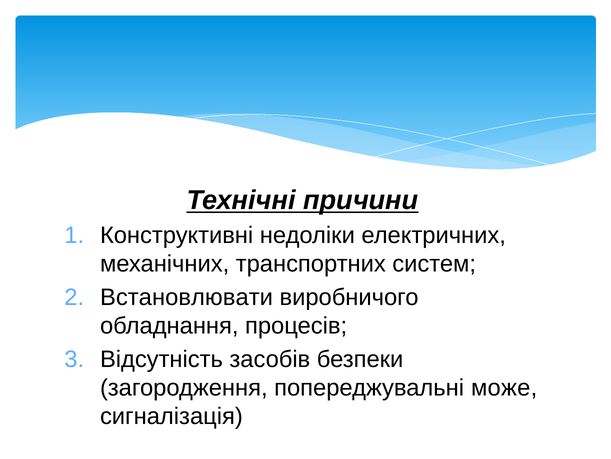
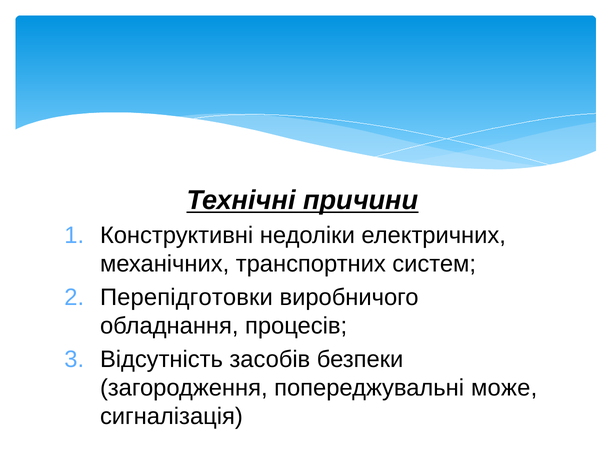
Встановлювати: Встановлювати -> Перепідготовки
